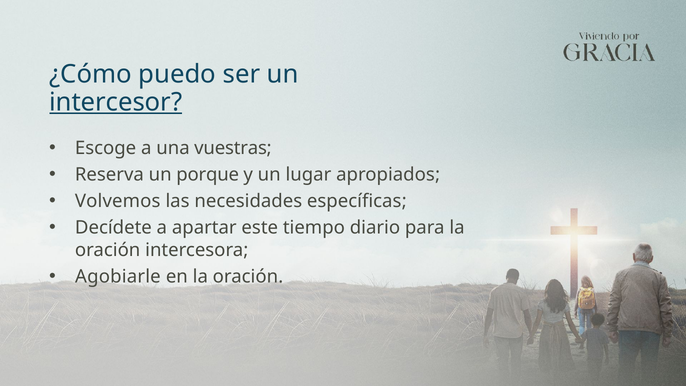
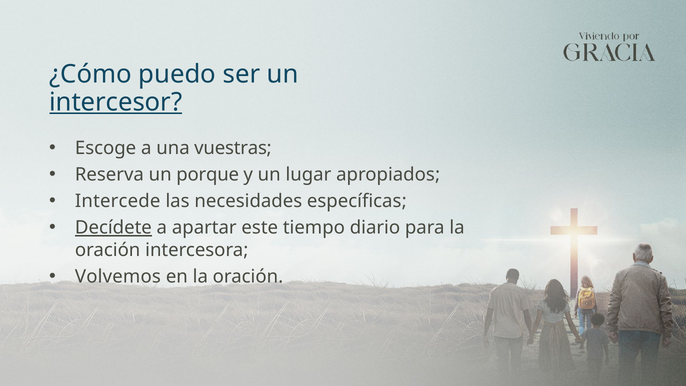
Volvemos: Volvemos -> Intercede
Decídete underline: none -> present
Agobiarle: Agobiarle -> Volvemos
